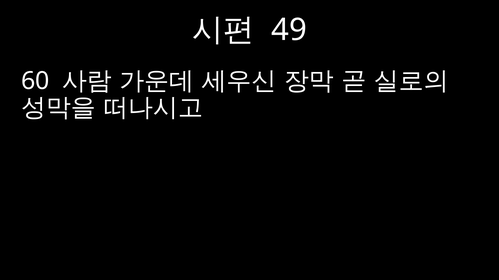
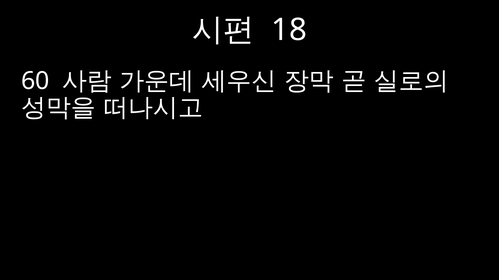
49: 49 -> 18
